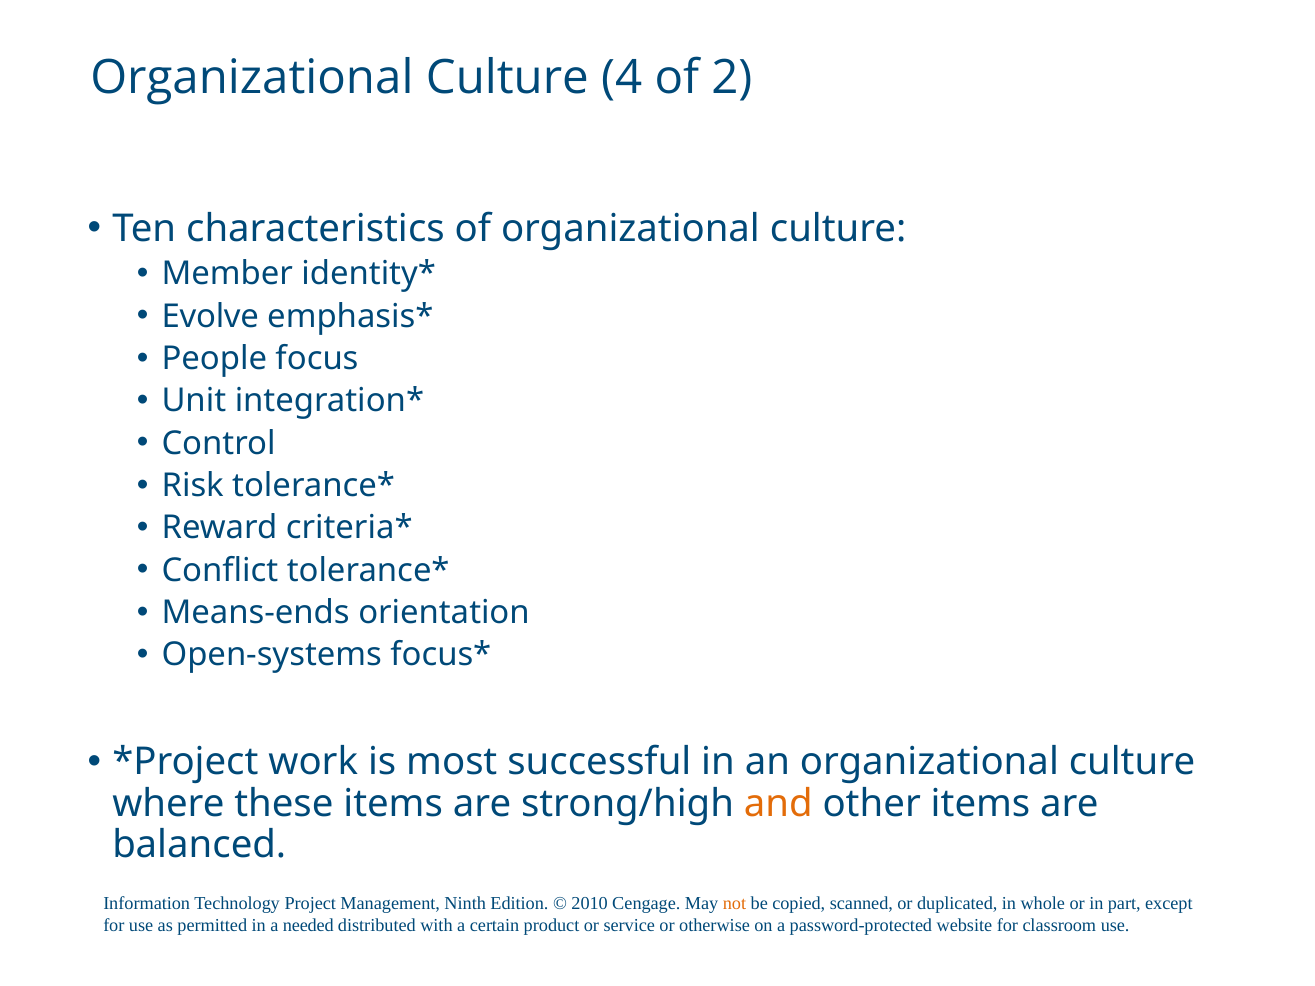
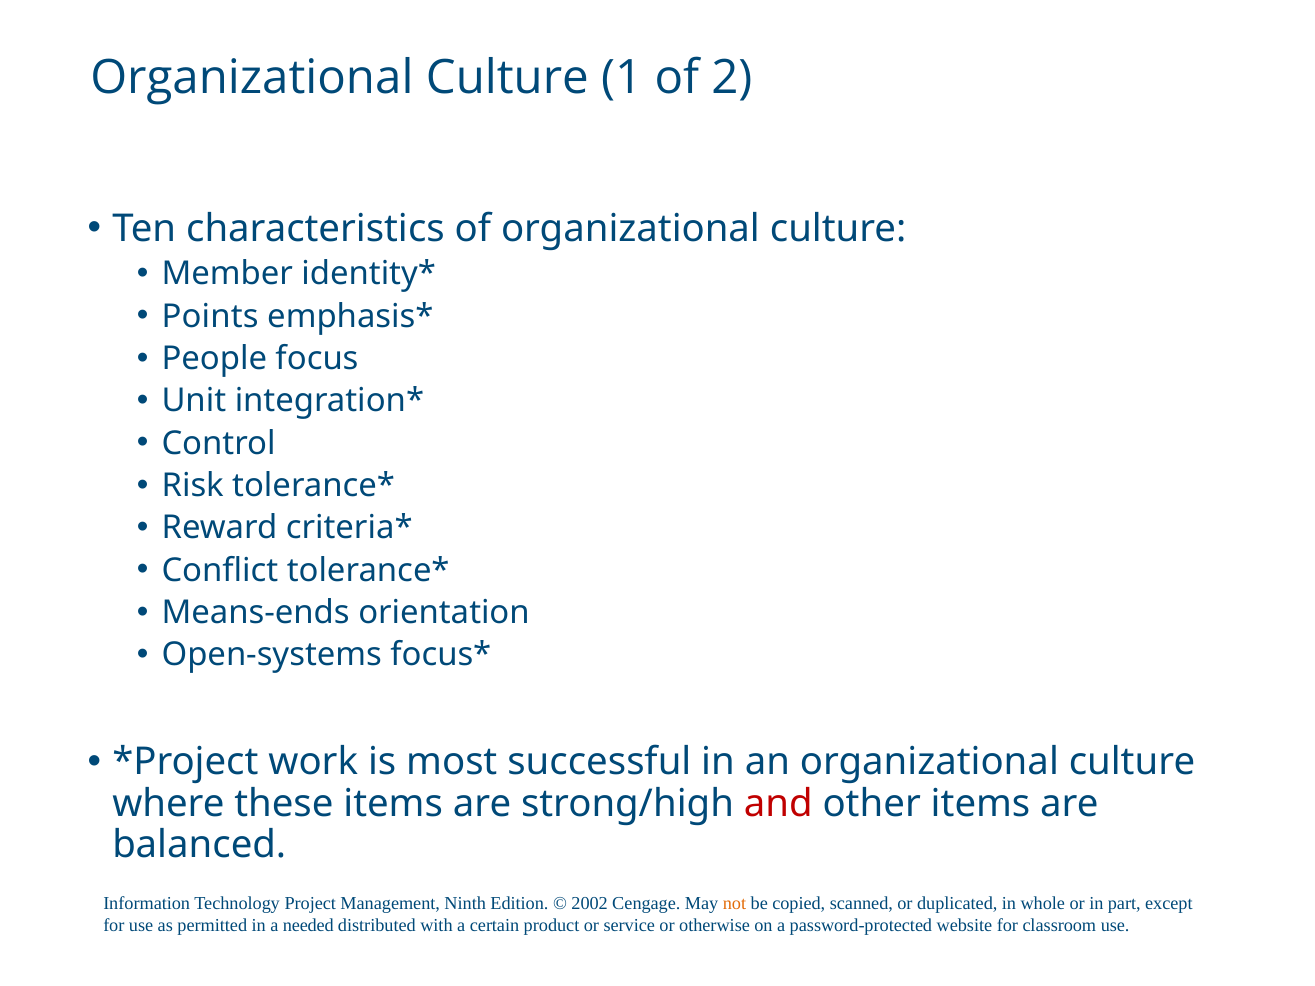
4: 4 -> 1
Evolve: Evolve -> Points
and colour: orange -> red
2010: 2010 -> 2002
